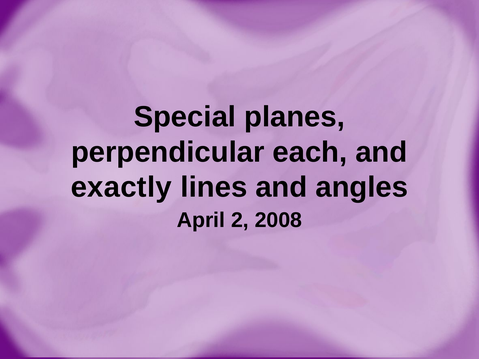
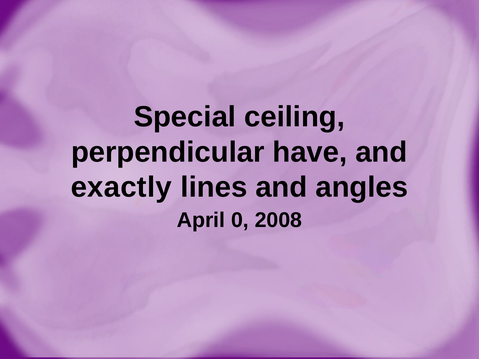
planes: planes -> ceiling
each: each -> have
2: 2 -> 0
